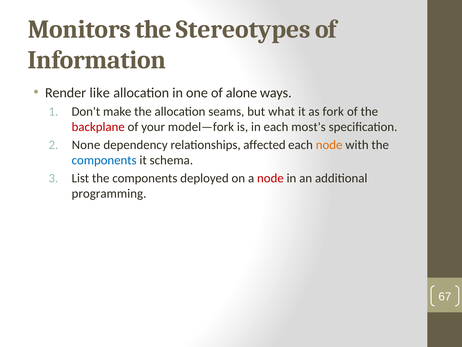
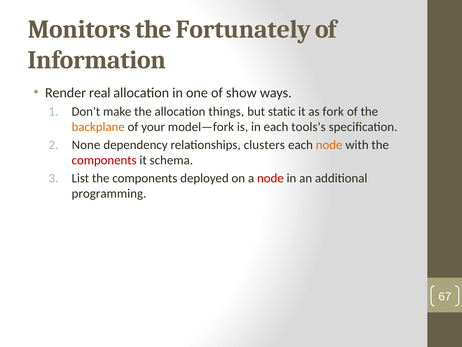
Stereotypes: Stereotypes -> Fortunately
like: like -> real
alone: alone -> show
seams: seams -> things
what: what -> static
backplane colour: red -> orange
most's: most's -> tools's
affected: affected -> clusters
components at (104, 160) colour: blue -> red
